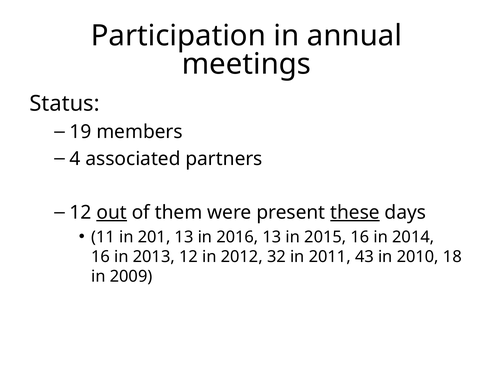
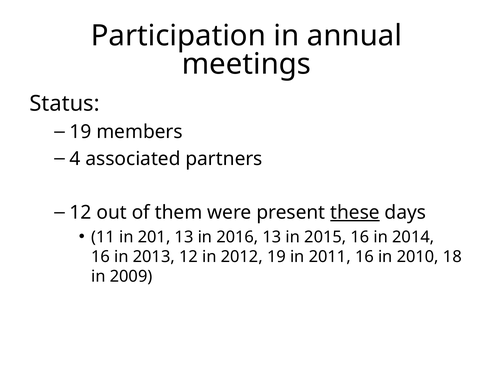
out underline: present -> none
2012 32: 32 -> 19
2011 43: 43 -> 16
